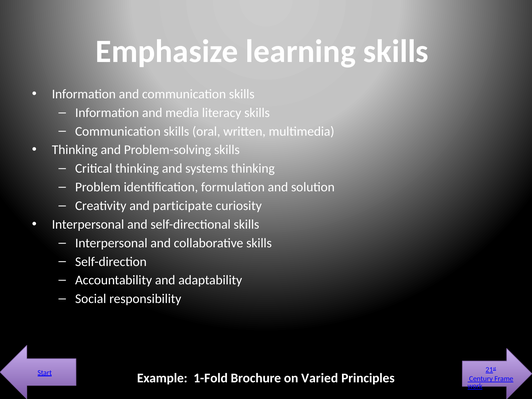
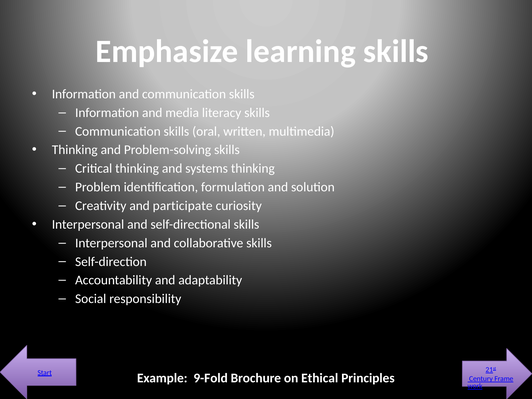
1-Fold: 1-Fold -> 9-Fold
Varied: Varied -> Ethical
